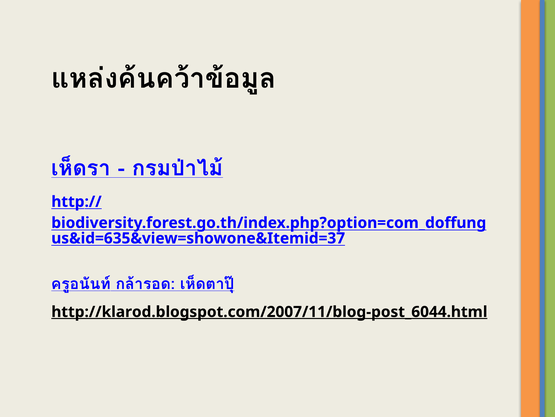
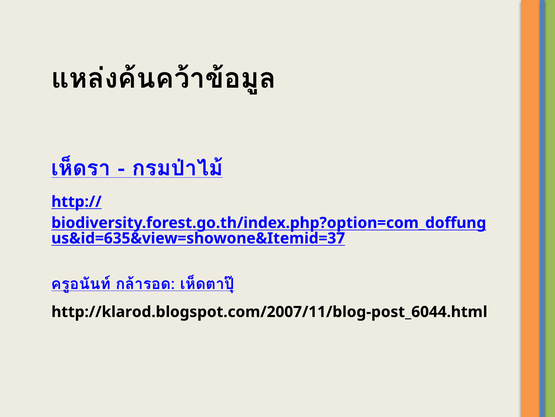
http://klarod.blogspot.com/2007/11/blog-post_6044.html underline: present -> none
